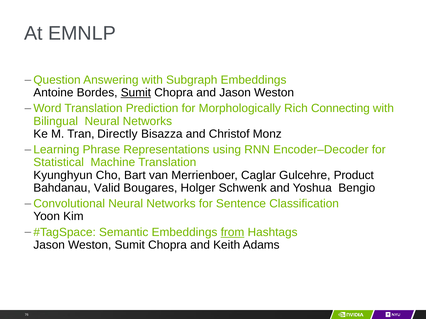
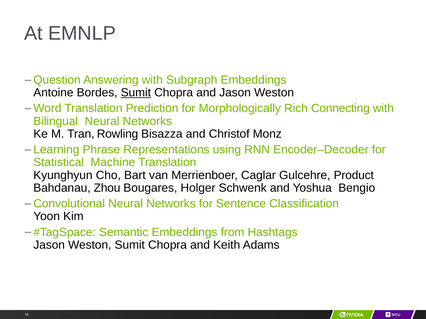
Directly: Directly -> Rowling
Valid: Valid -> Zhou
from underline: present -> none
